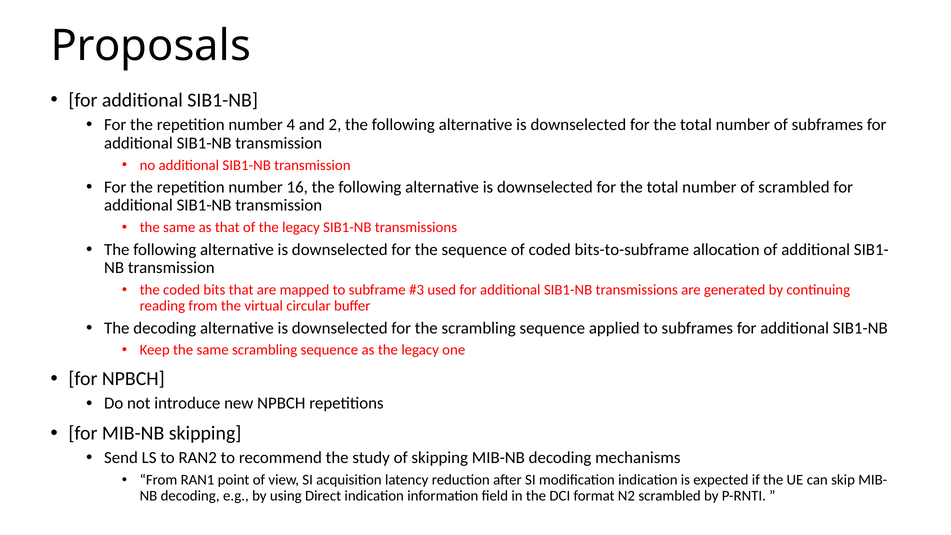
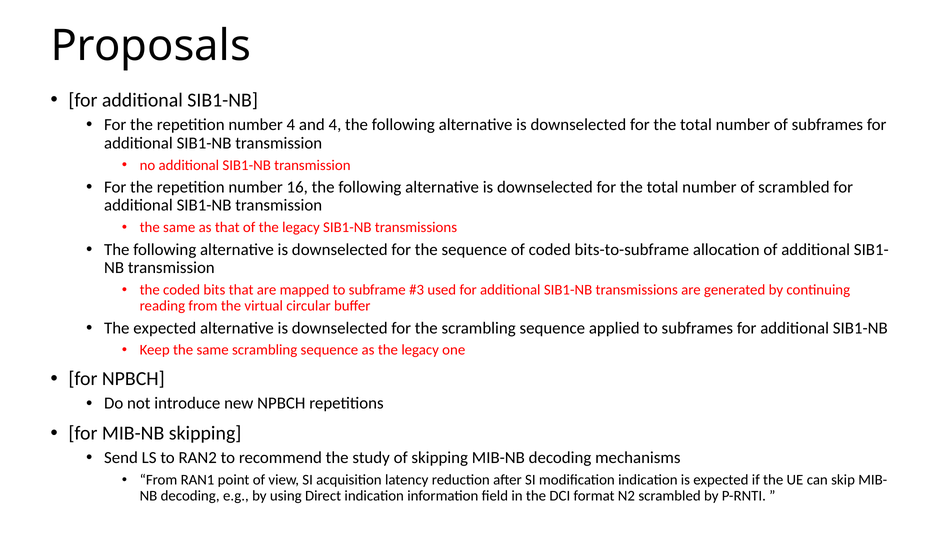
and 2: 2 -> 4
The decoding: decoding -> expected
